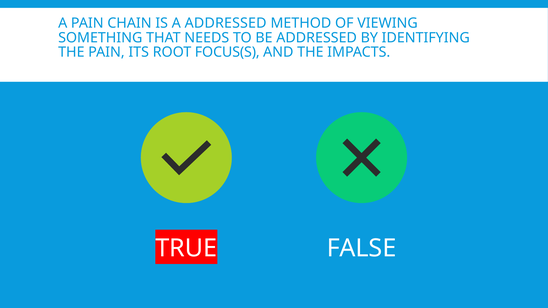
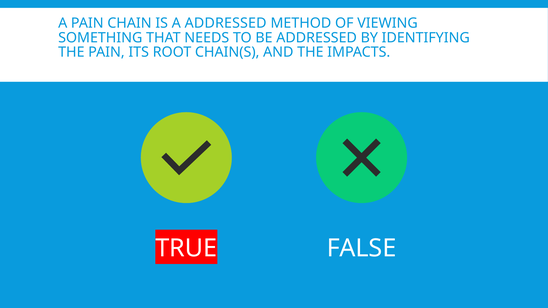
FOCUS(S: FOCUS(S -> CHAIN(S
